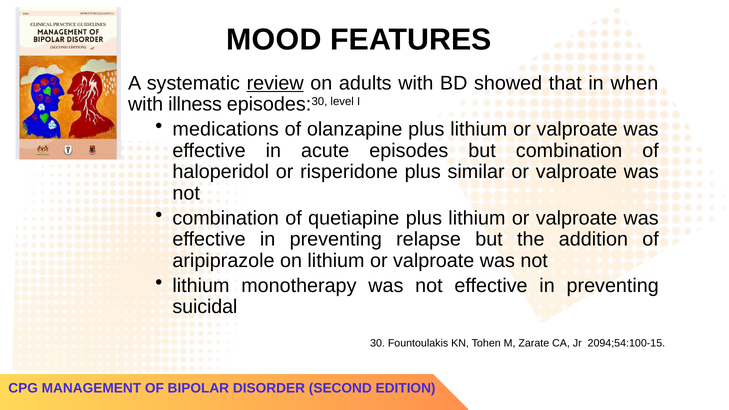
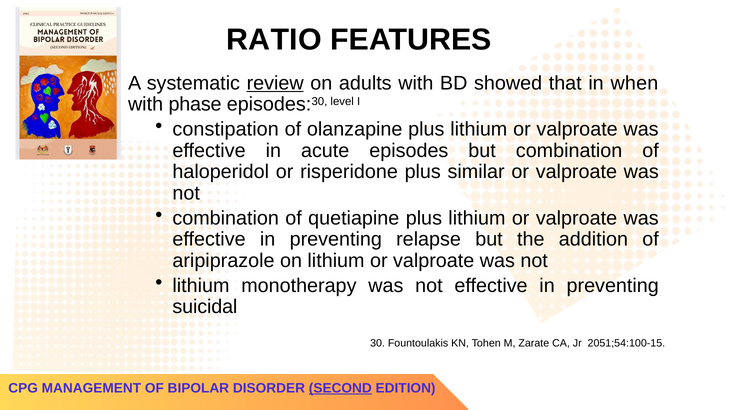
MOOD: MOOD -> RATIO
illness: illness -> phase
medications: medications -> constipation
2094;54:100-15: 2094;54:100-15 -> 2051;54:100-15
SECOND underline: none -> present
